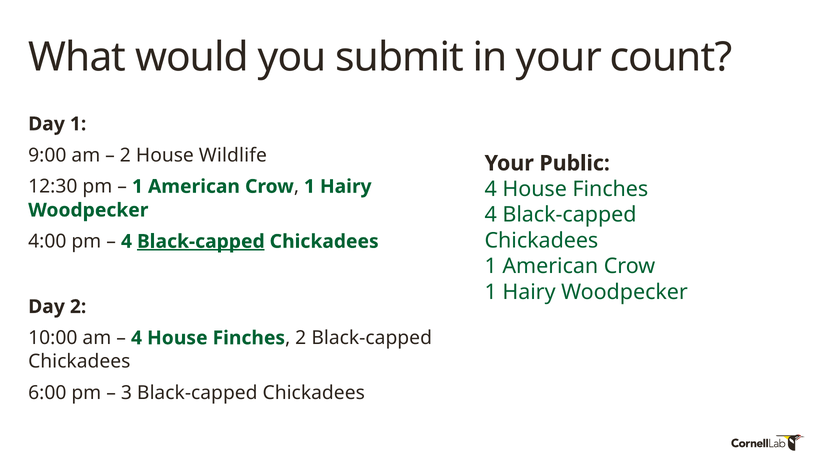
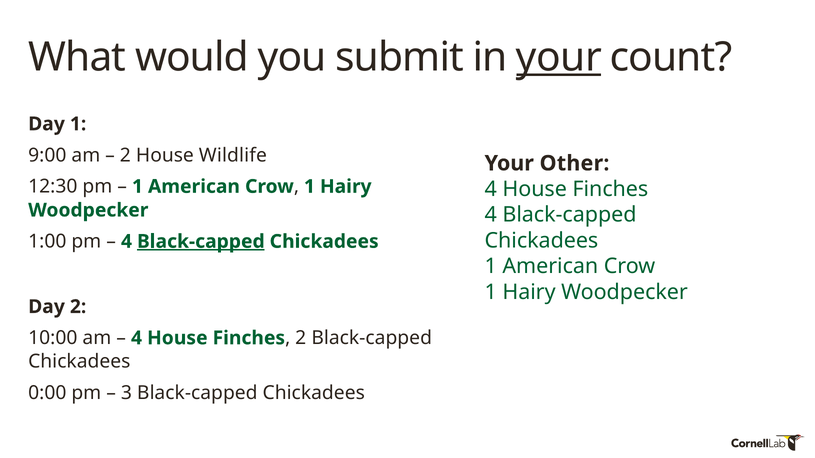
your at (559, 57) underline: none -> present
Public: Public -> Other
4:00: 4:00 -> 1:00
6:00: 6:00 -> 0:00
